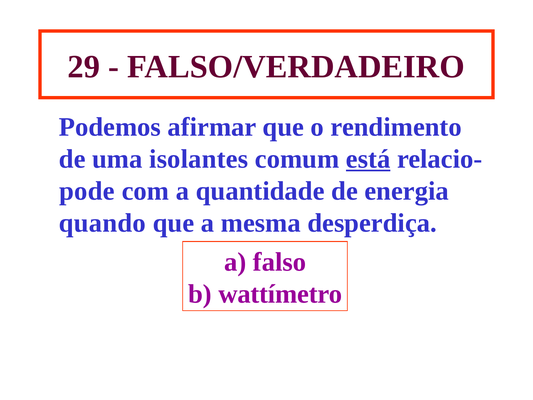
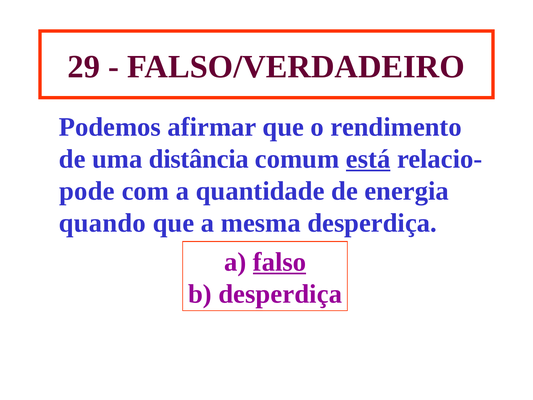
isolantes: isolantes -> distância
falso underline: none -> present
b wattímetro: wattímetro -> desperdiça
